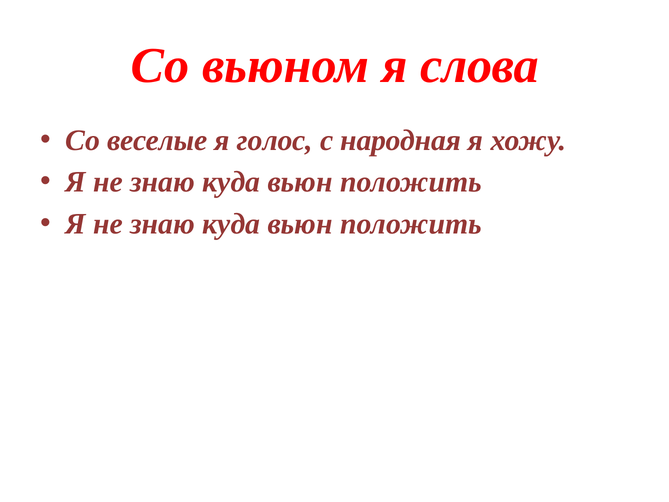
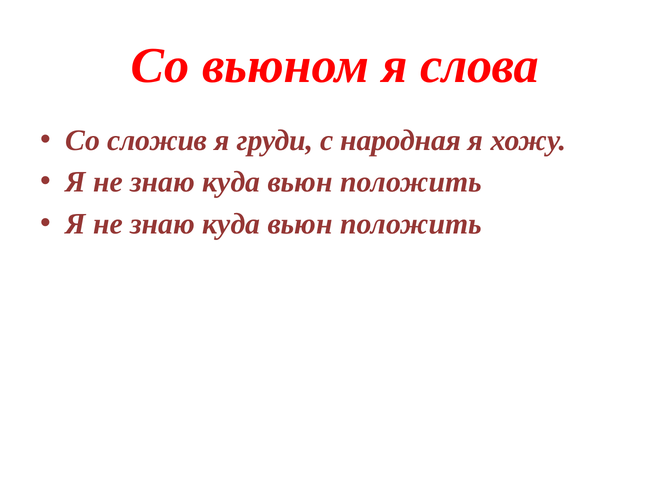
веселые: веселые -> сложив
голос: голос -> груди
